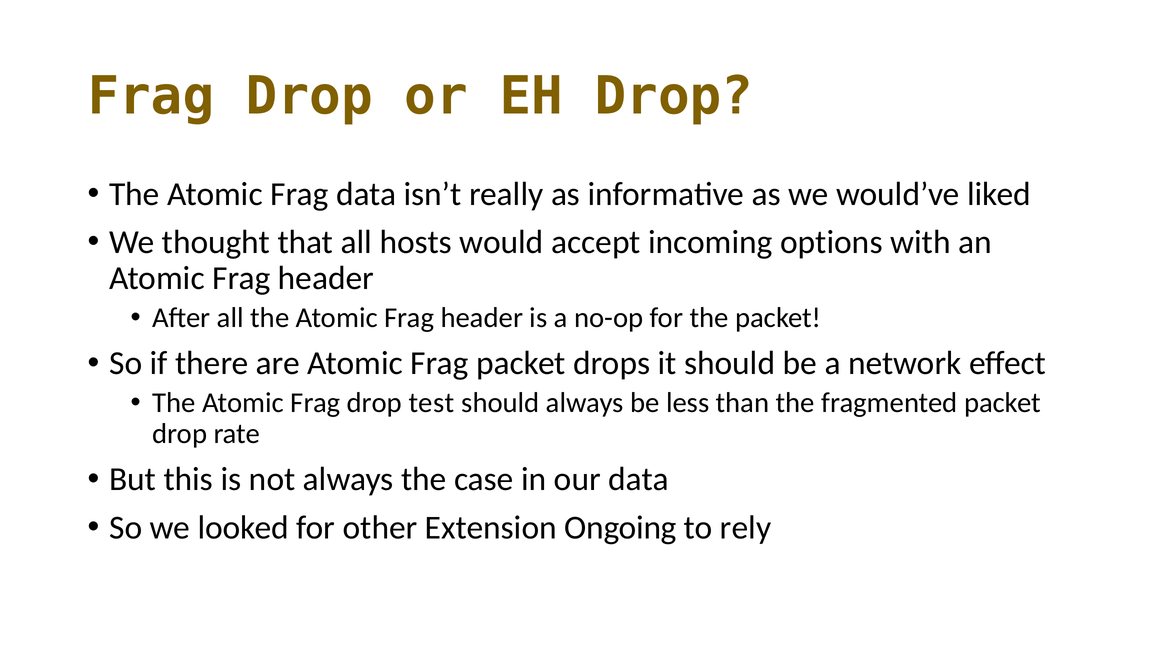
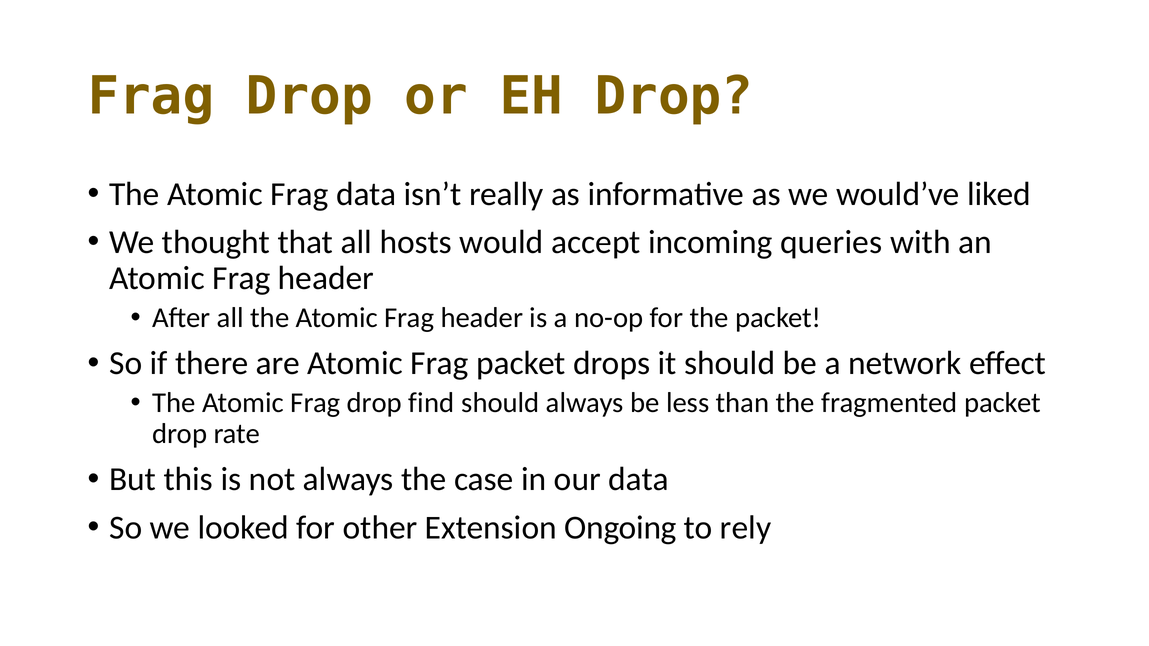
options: options -> queries
test: test -> find
